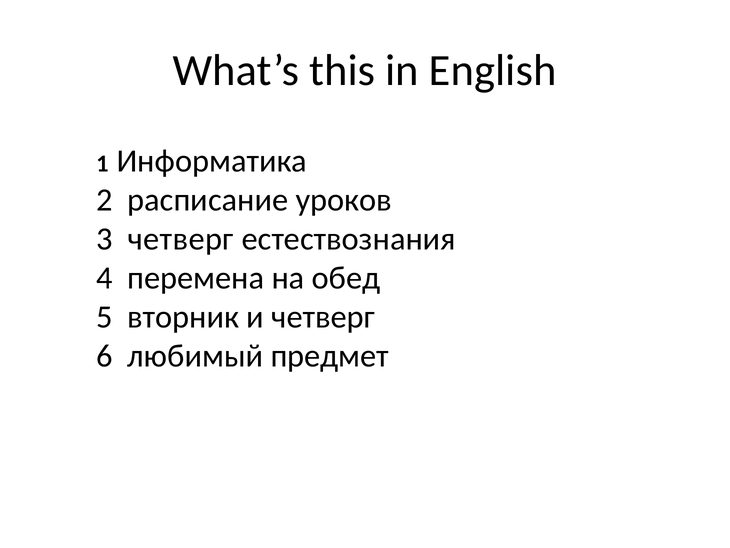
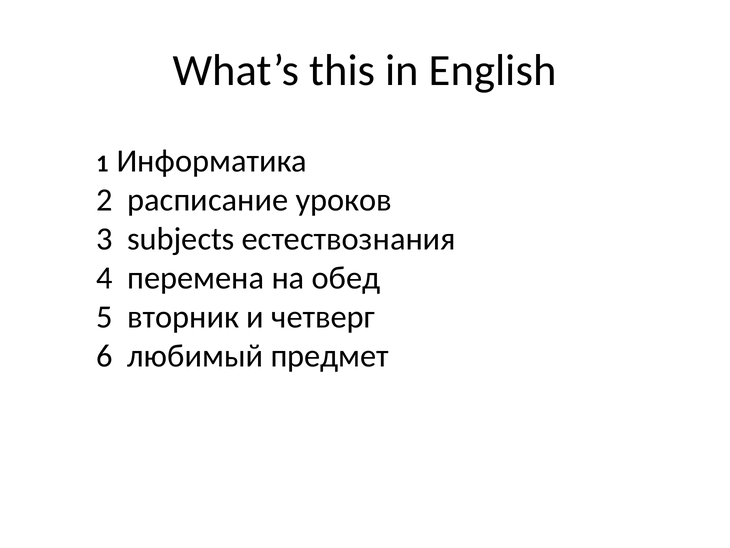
3 четверг: четверг -> subjects
